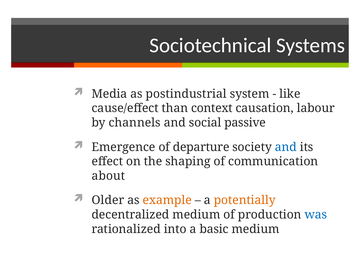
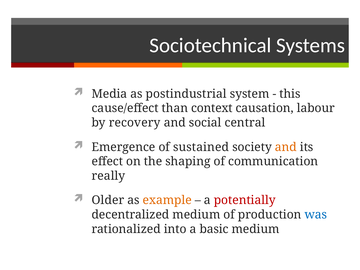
like: like -> this
channels: channels -> recovery
passive: passive -> central
departure: departure -> sustained
and at (286, 147) colour: blue -> orange
about: about -> really
potentially colour: orange -> red
